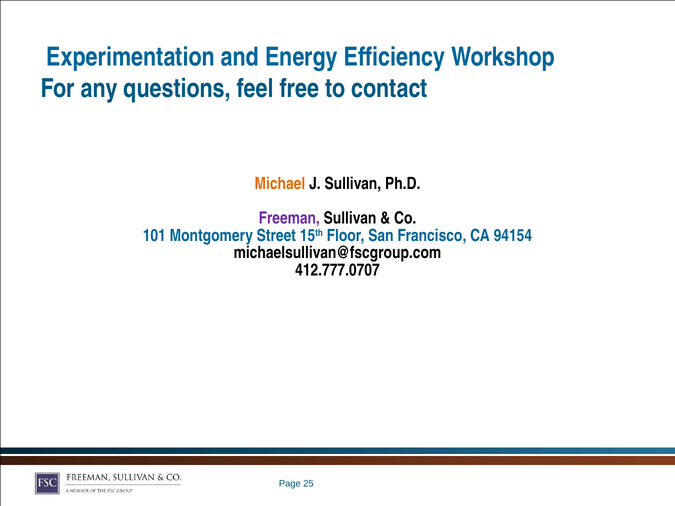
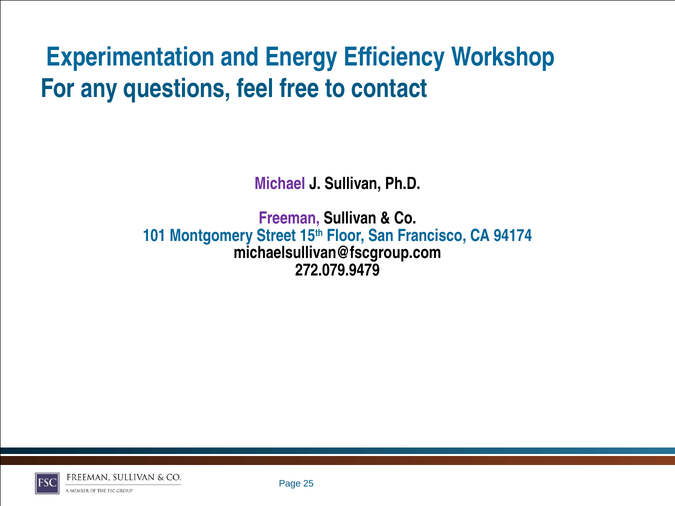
Michael colour: orange -> purple
94154: 94154 -> 94174
412.777.0707: 412.777.0707 -> 272.079.9479
